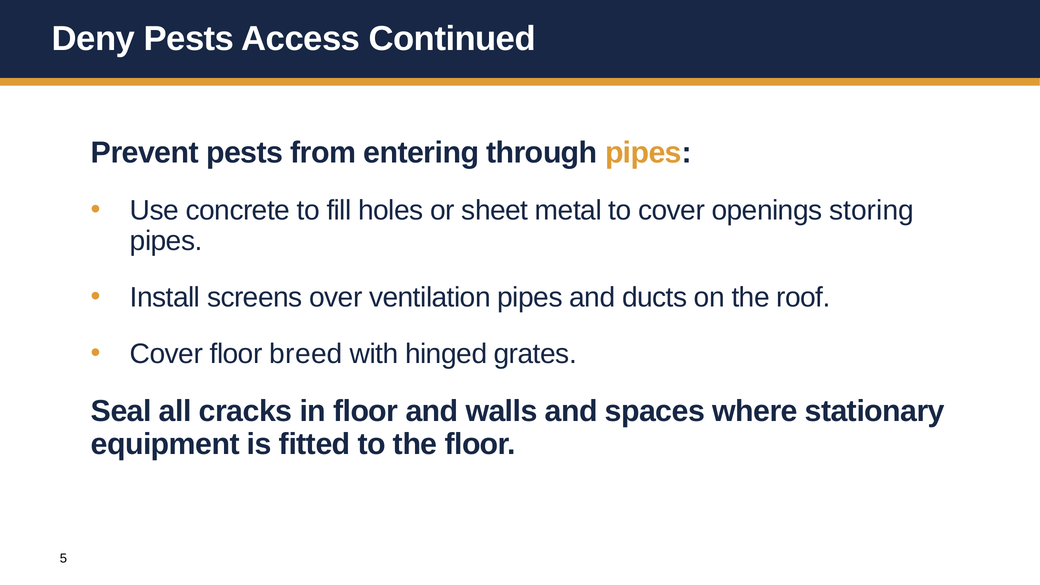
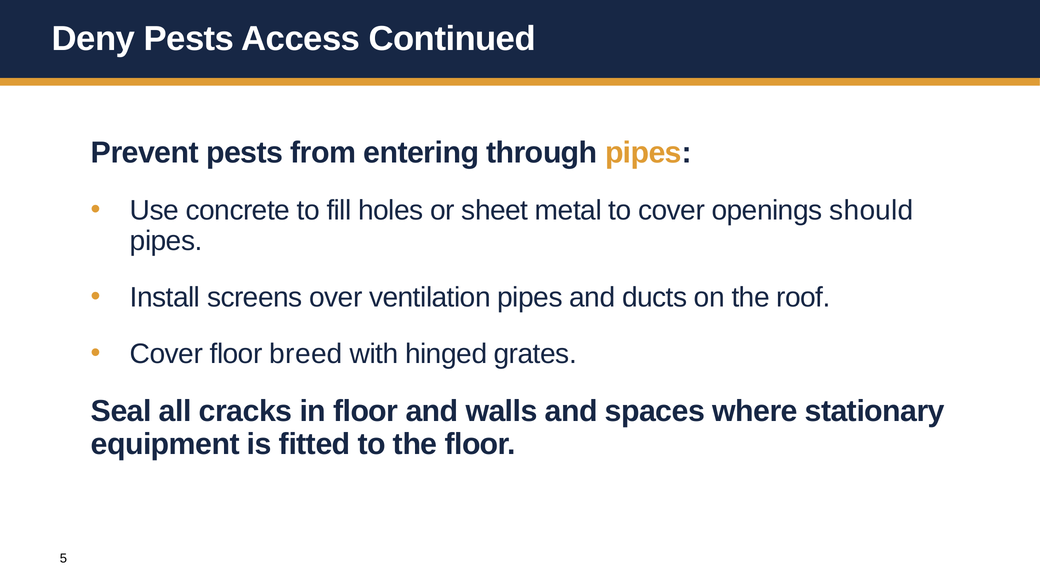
storing: storing -> should
